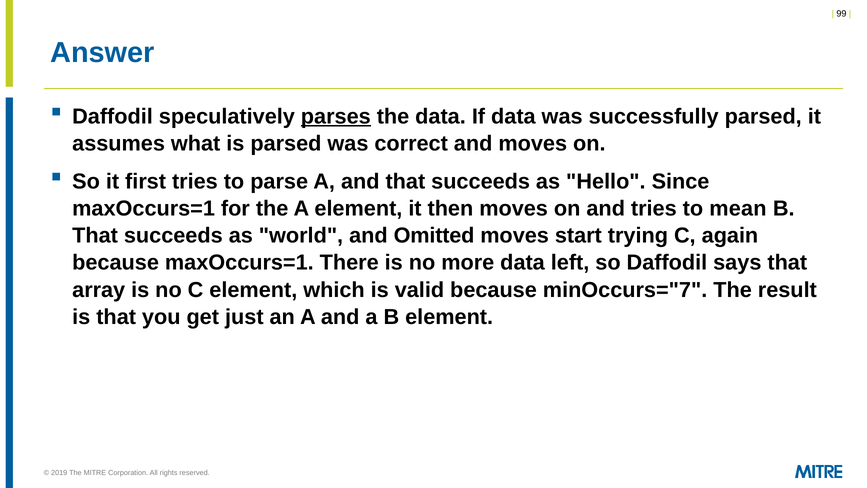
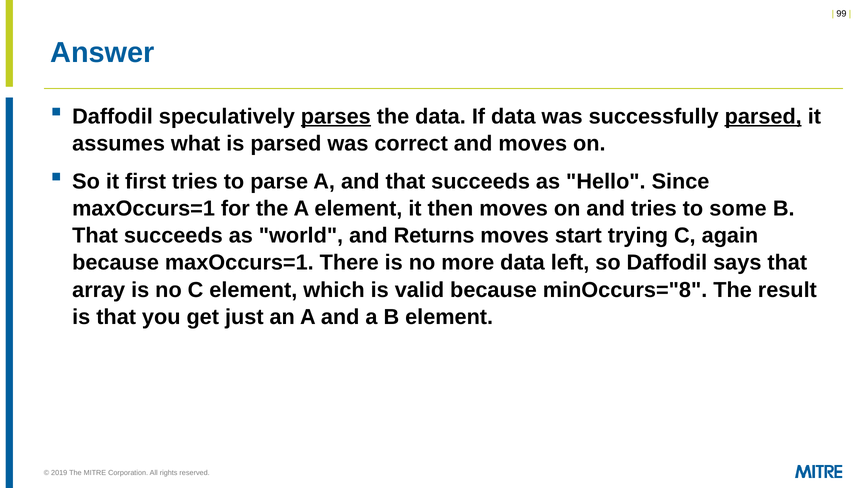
parsed at (763, 116) underline: none -> present
mean: mean -> some
Omitted: Omitted -> Returns
minOccurs="7: minOccurs="7 -> minOccurs="8
